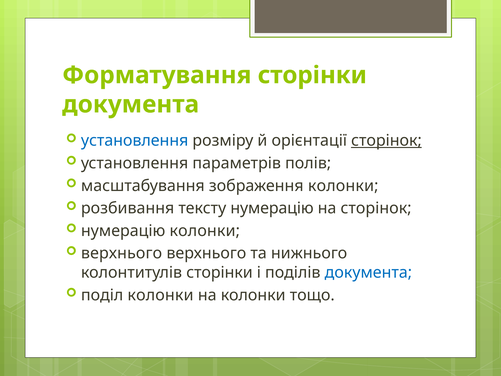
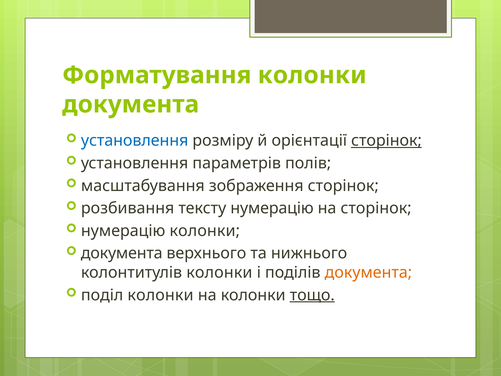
Форматування сторінки: сторінки -> колонки
зображення колонки: колонки -> сторінок
верхнього at (122, 253): верхнього -> документа
колонтитулів сторінки: сторінки -> колонки
документа at (368, 272) colour: blue -> orange
тощо underline: none -> present
